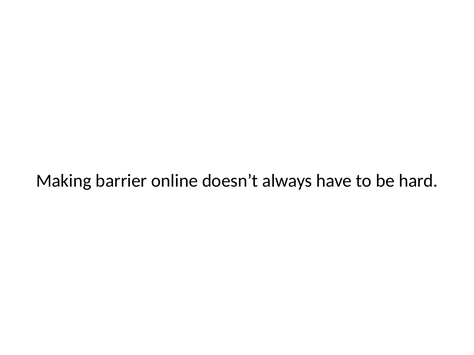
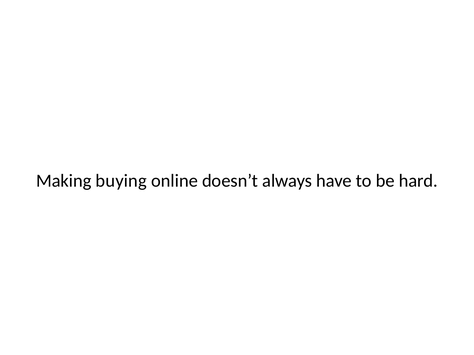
barrier: barrier -> buying
